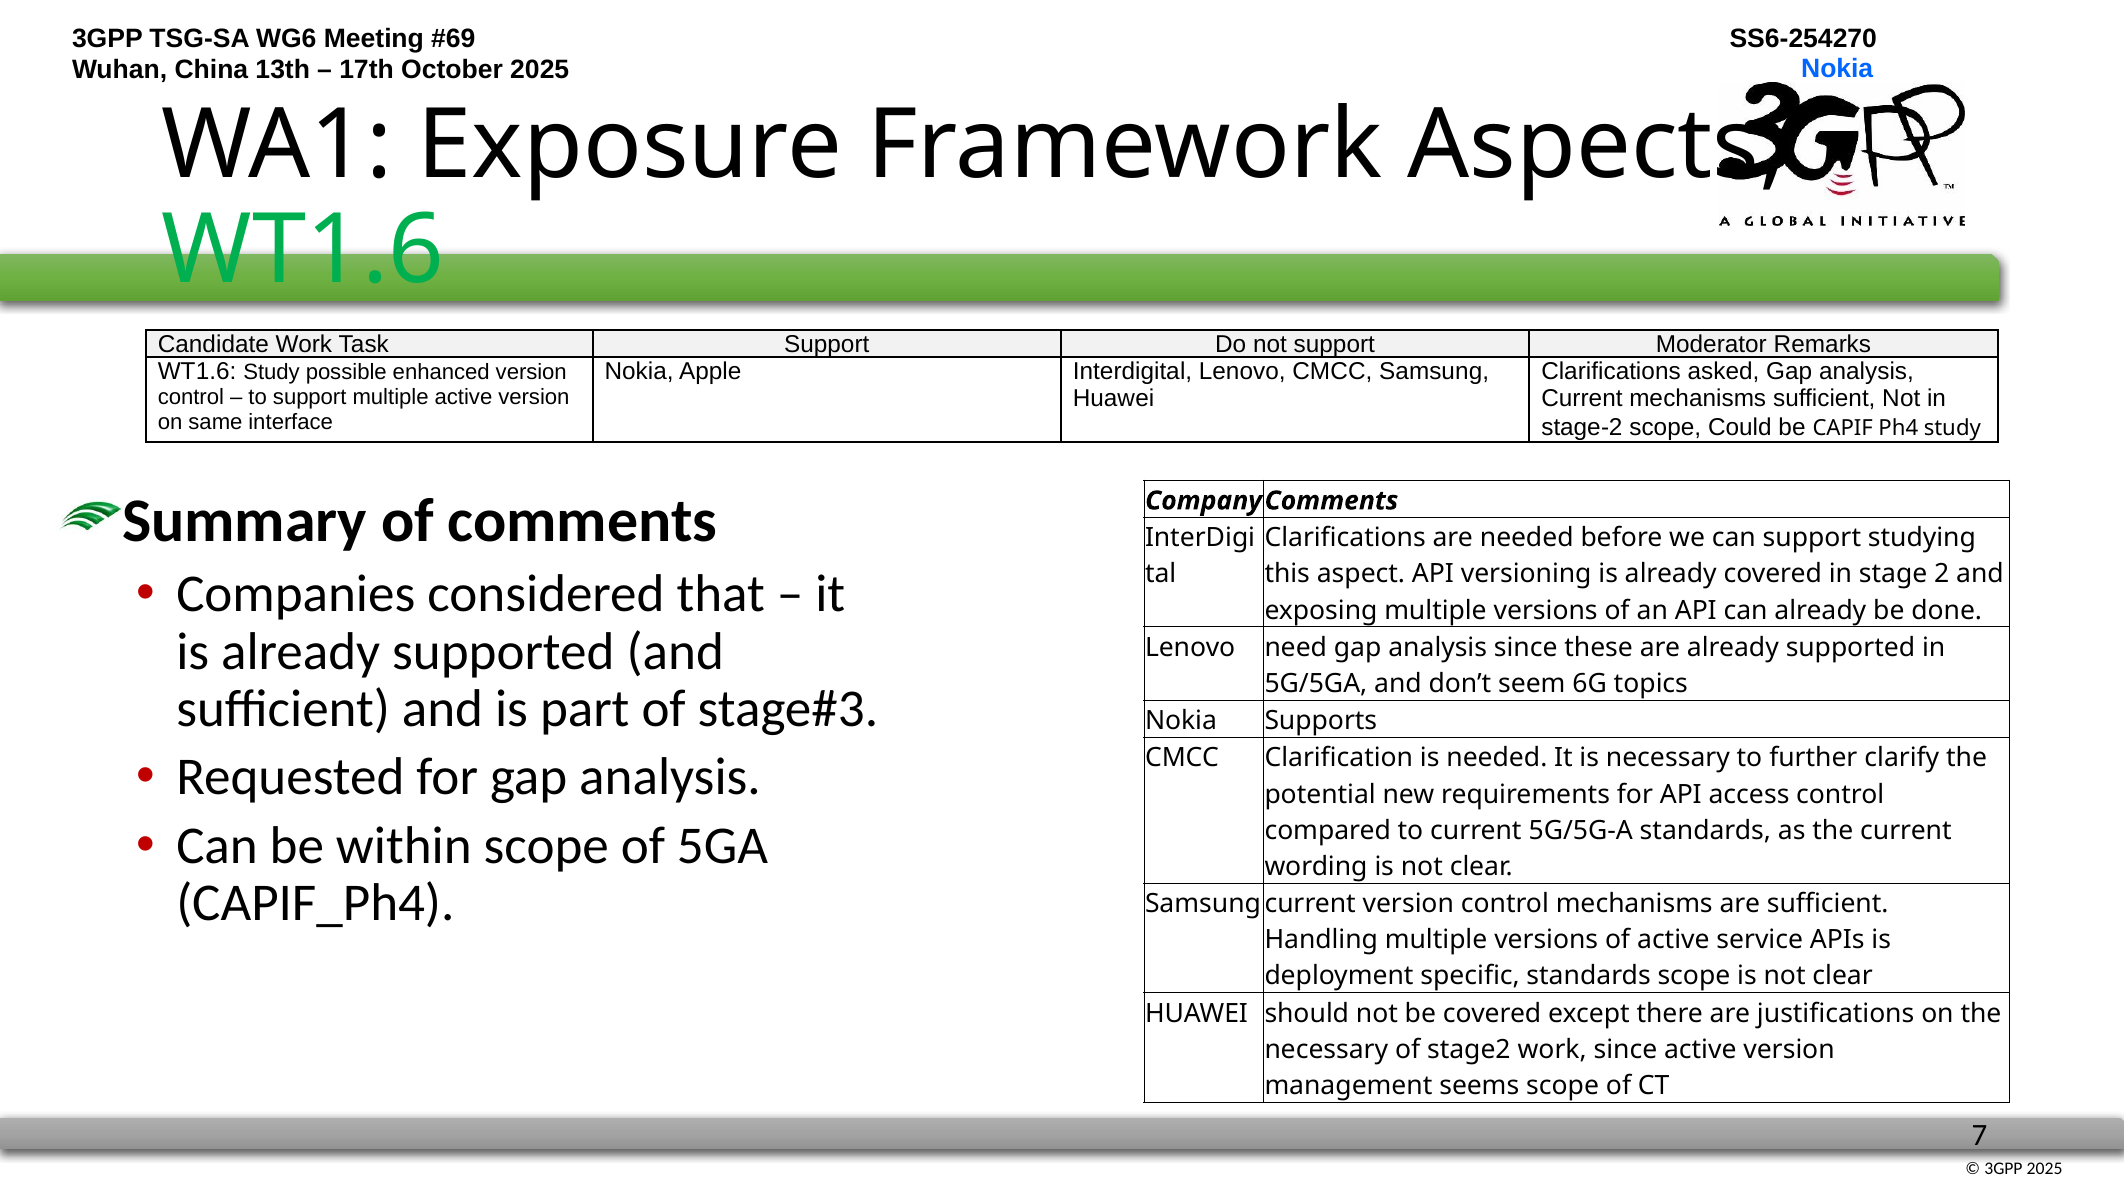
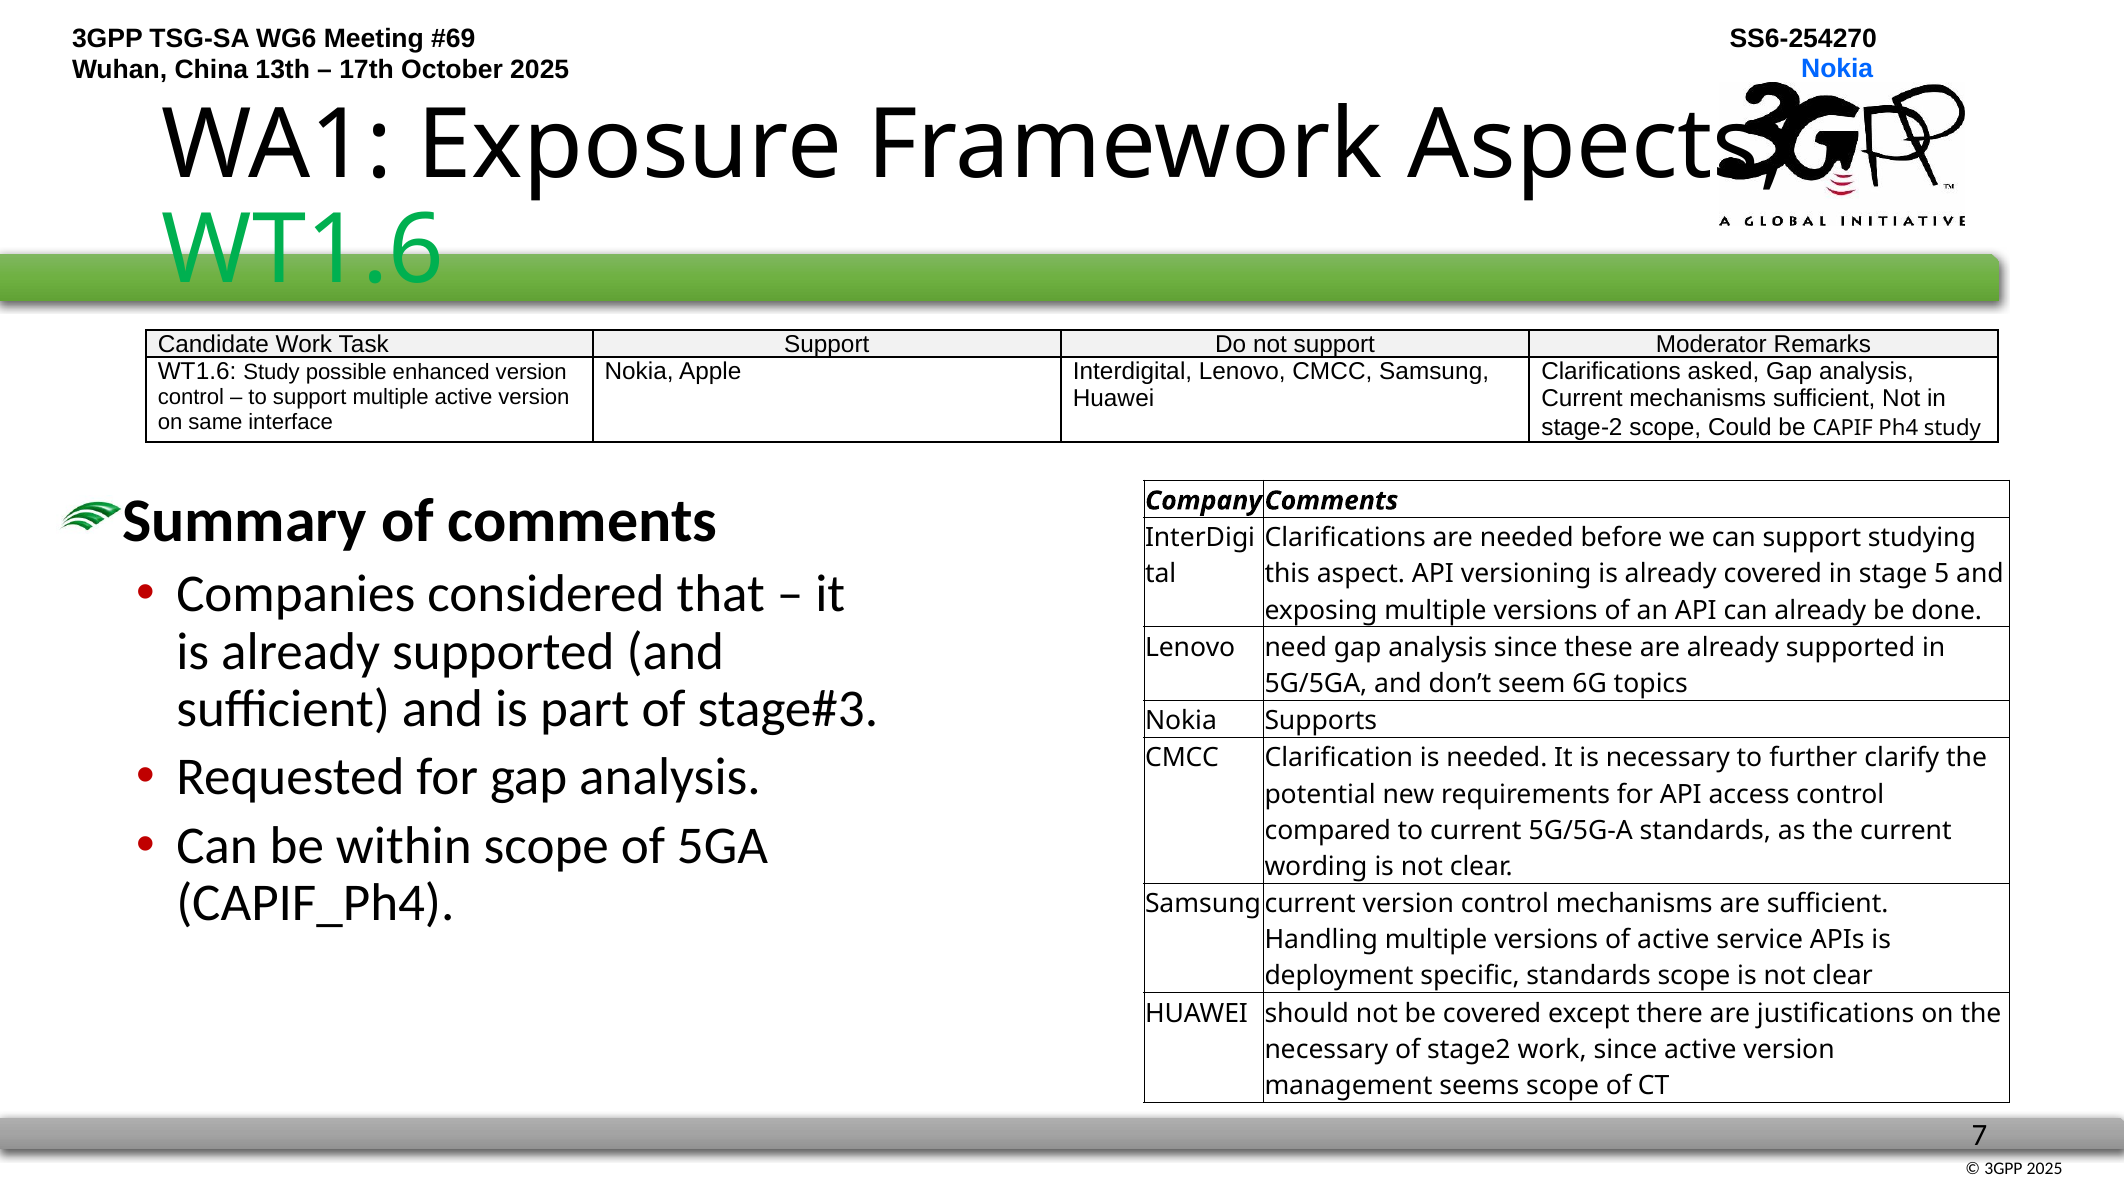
2: 2 -> 5
